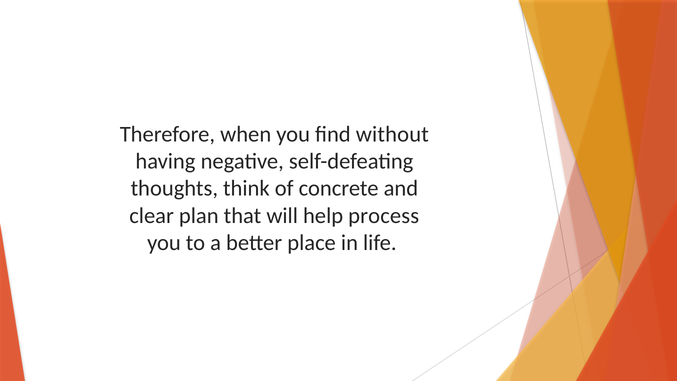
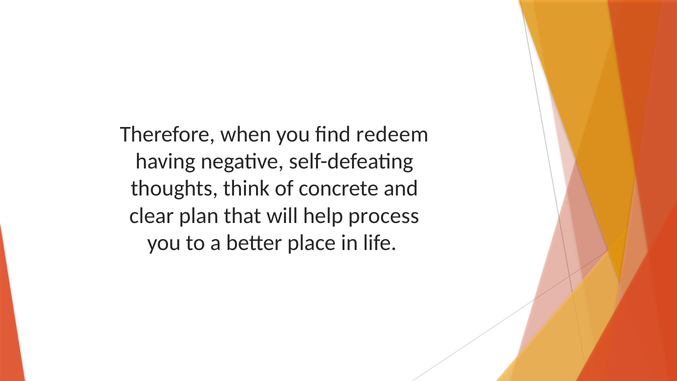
without: without -> redeem
